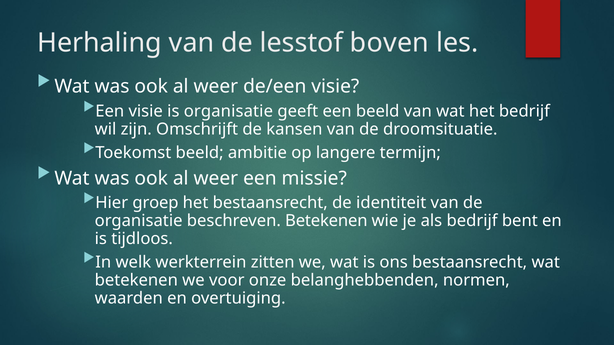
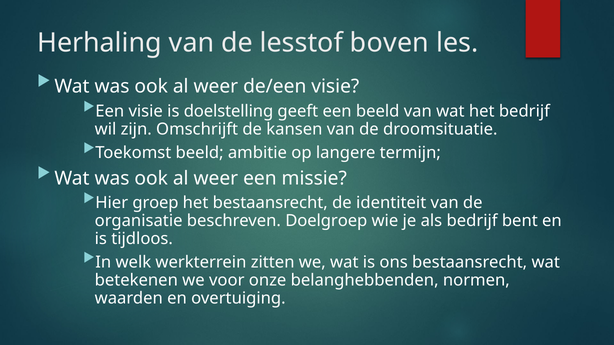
is organisatie: organisatie -> doelstelling
beschreven Betekenen: Betekenen -> Doelgroep
